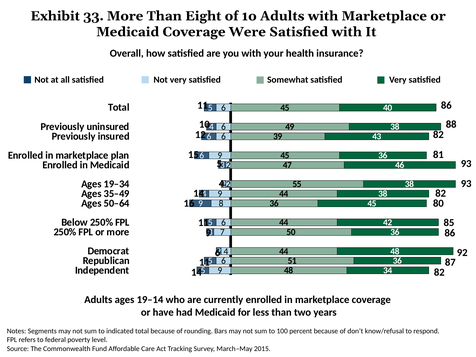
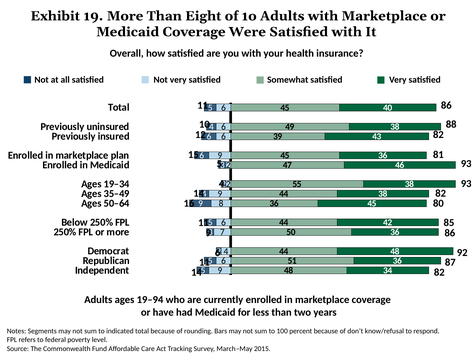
33: 33 -> 19
19–14: 19–14 -> 19–94
